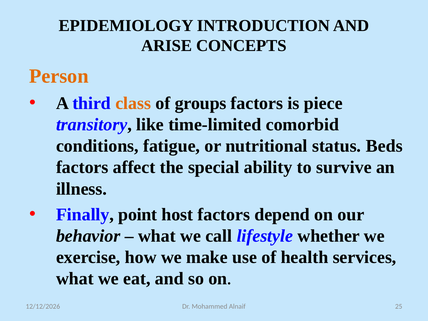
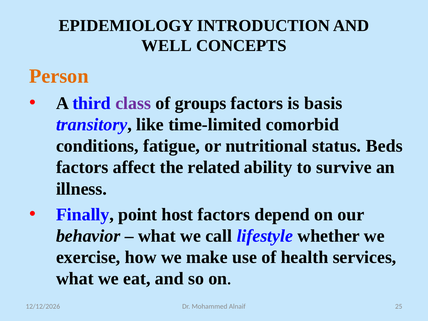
ARISE: ARISE -> WELL
class colour: orange -> purple
piece: piece -> basis
special: special -> related
